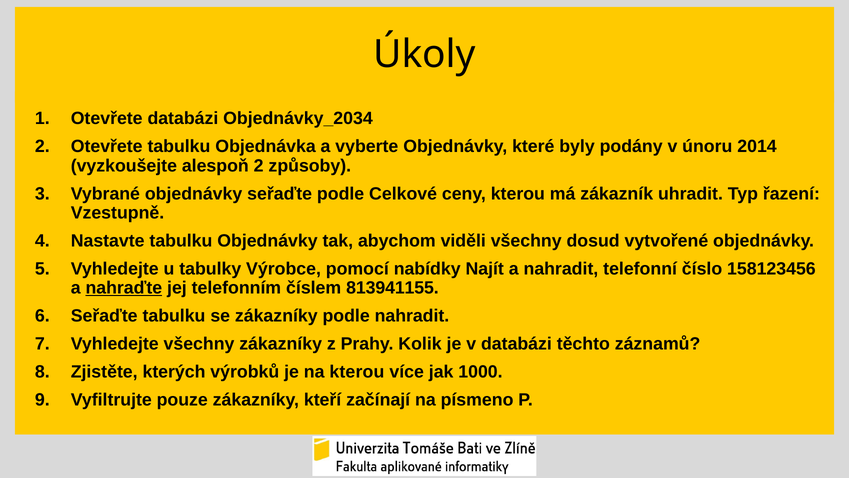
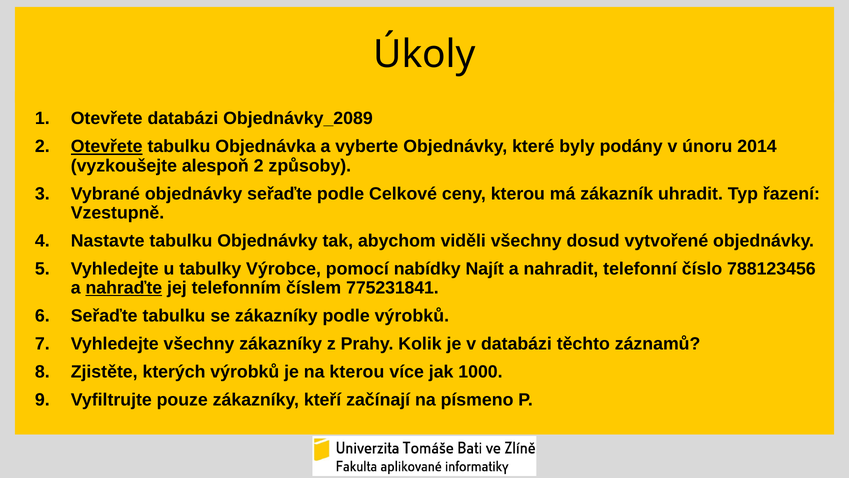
Objednávky_2034: Objednávky_2034 -> Objednávky_2089
Otevřete at (107, 146) underline: none -> present
158123456: 158123456 -> 788123456
813941155: 813941155 -> 775231841
podle nahradit: nahradit -> výrobků
